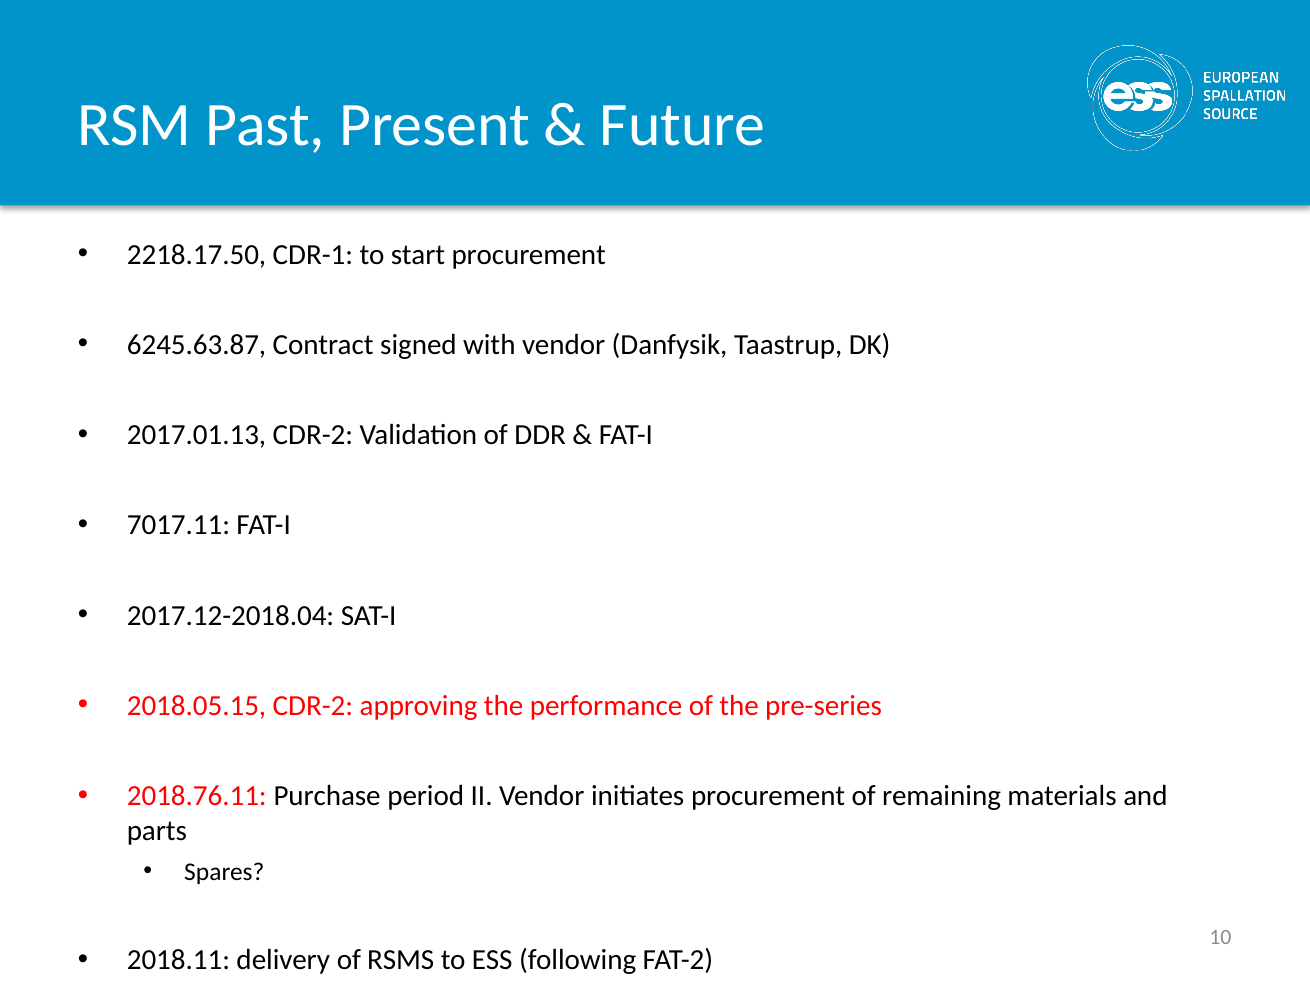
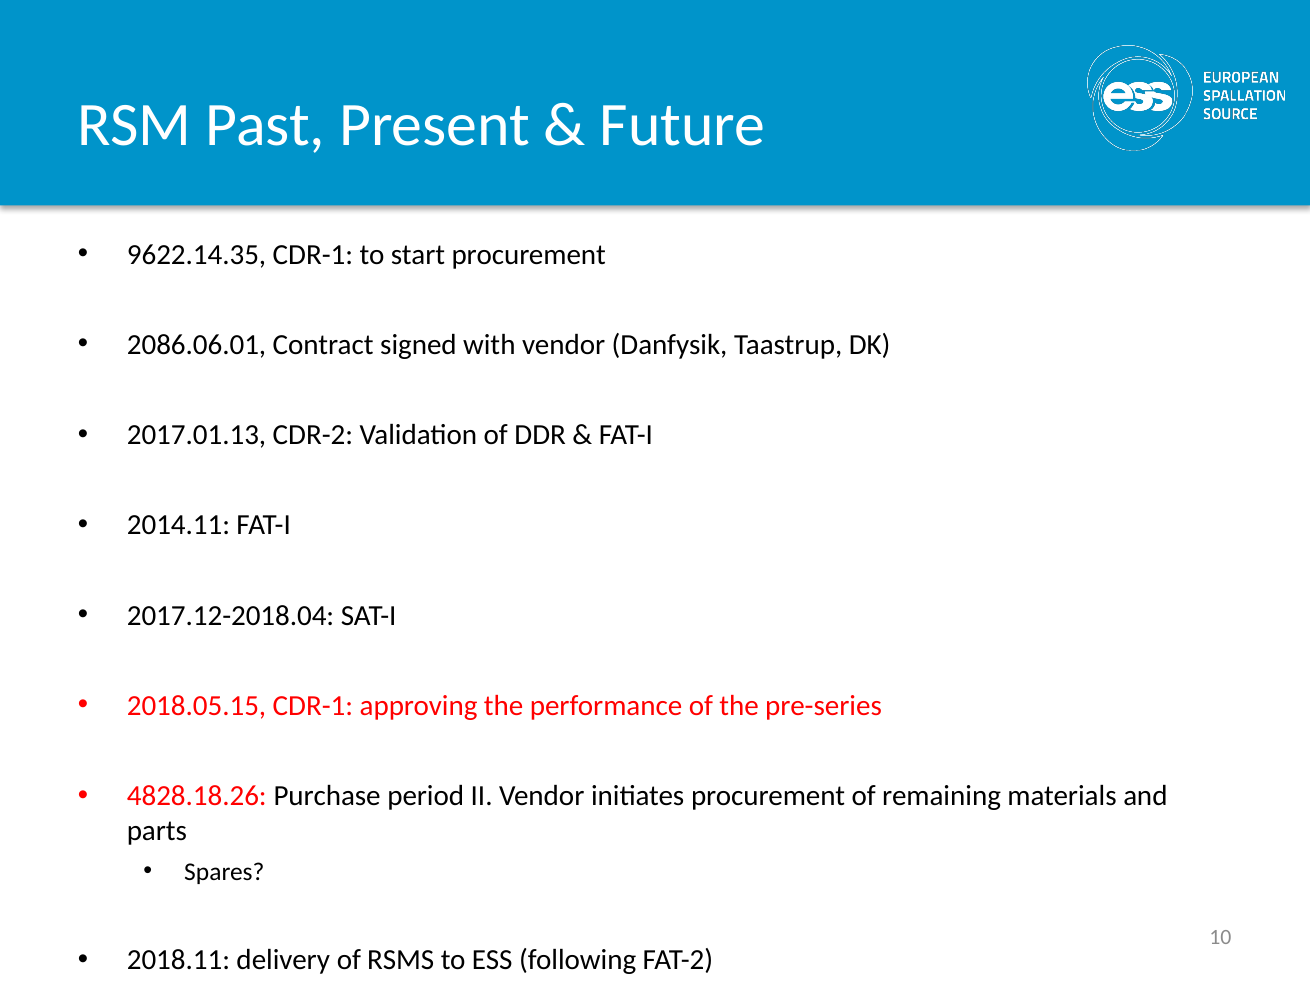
2218.17.50: 2218.17.50 -> 9622.14.35
6245.63.87: 6245.63.87 -> 2086.06.01
7017.11: 7017.11 -> 2014.11
2018.05.15 CDR-2: CDR-2 -> CDR-1
2018.76.11: 2018.76.11 -> 4828.18.26
